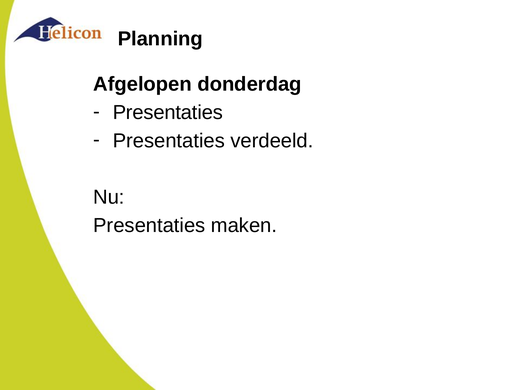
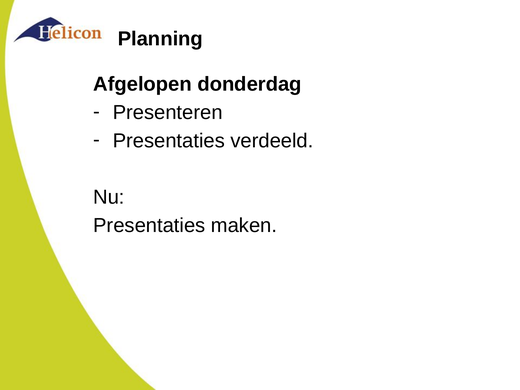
Presentaties at (168, 112): Presentaties -> Presenteren
